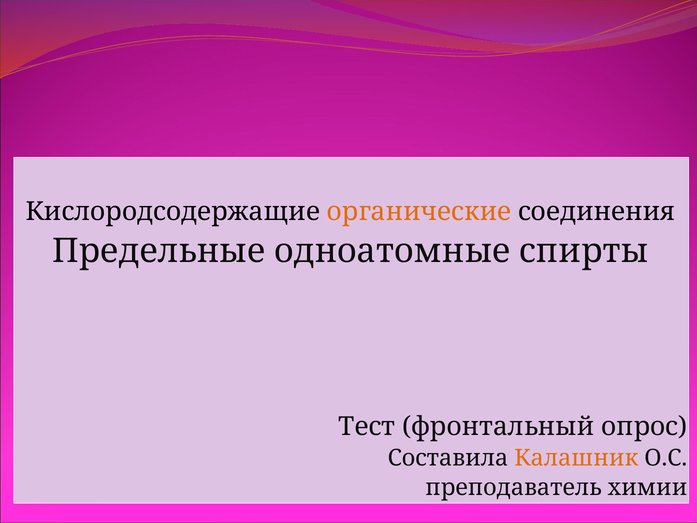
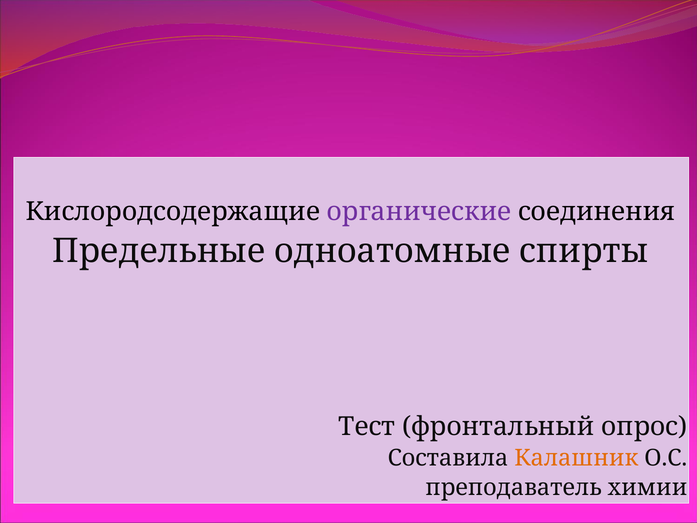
органические colour: orange -> purple
